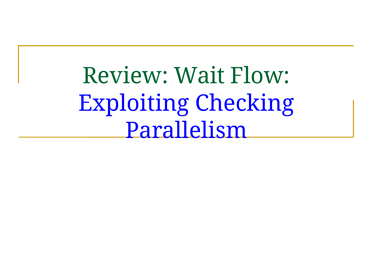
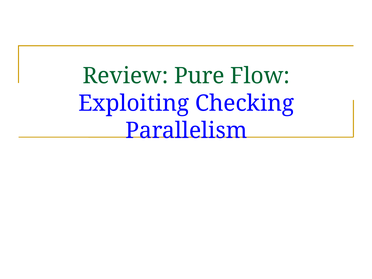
Wait: Wait -> Pure
